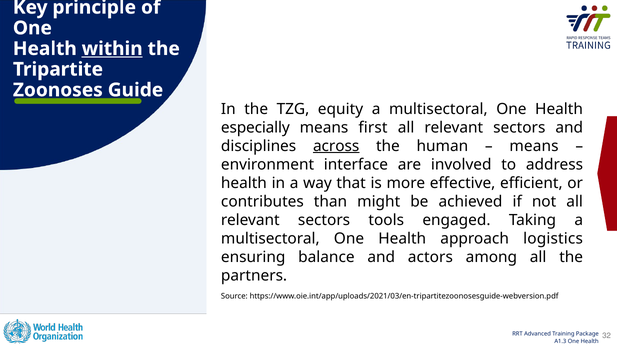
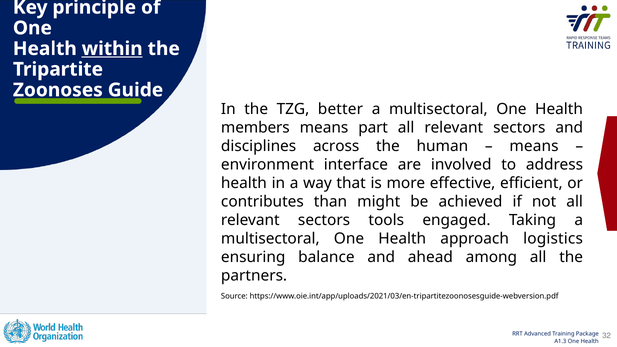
equity: equity -> better
especially: especially -> members
first: first -> part
across underline: present -> none
actors: actors -> ahead
